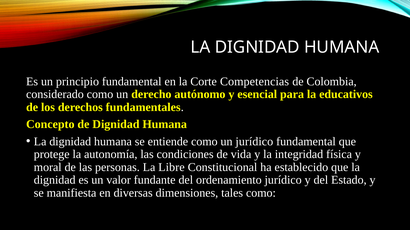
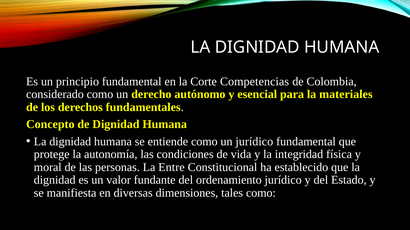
educativos: educativos -> materiales
Libre: Libre -> Entre
